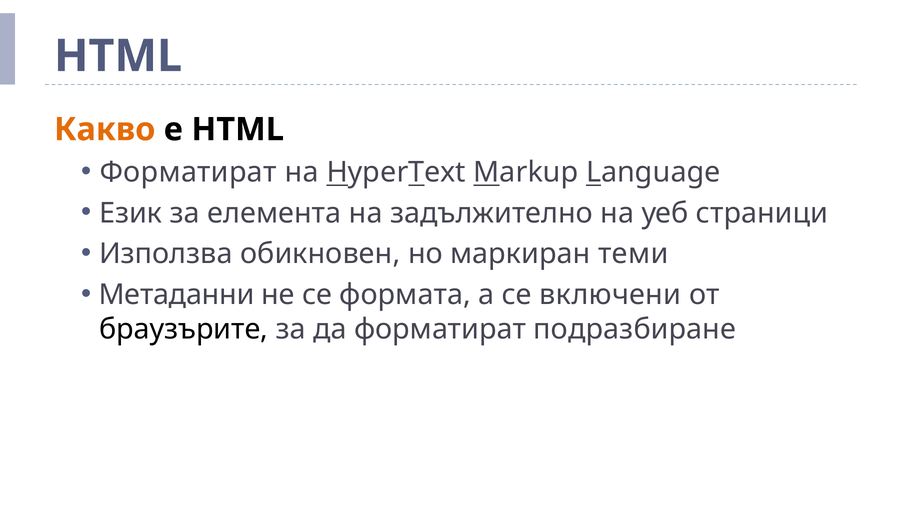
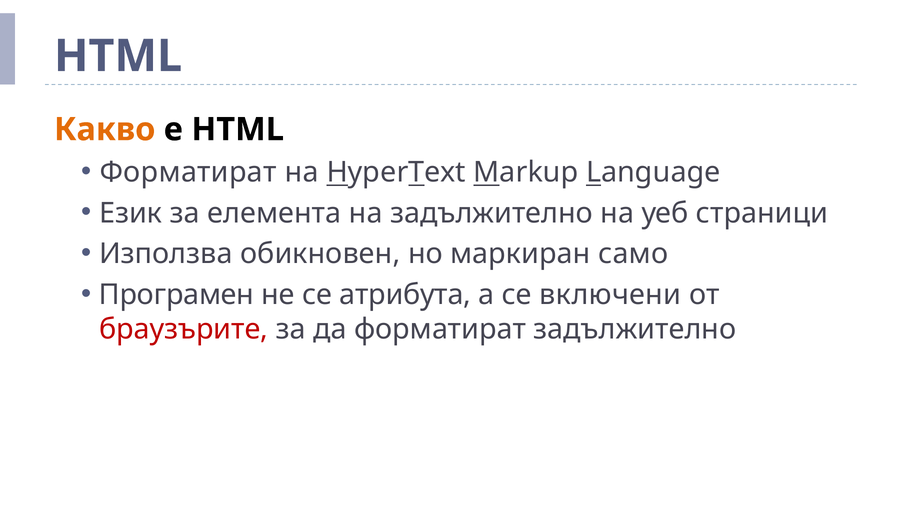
теми: теми -> само
Метаданни: Метаданни -> Програмен
формата: формата -> атрибута
браузърите colour: black -> red
форматират подразбиране: подразбиране -> задължително
